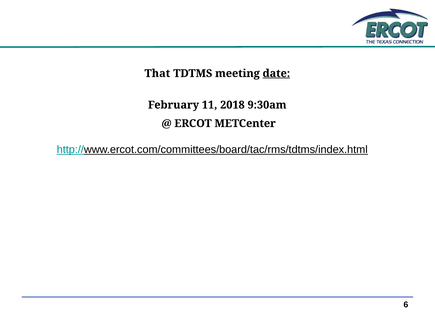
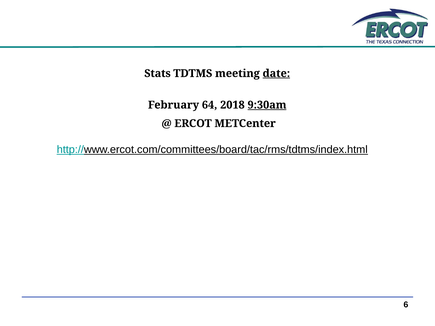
That: That -> Stats
11: 11 -> 64
9:30am underline: none -> present
